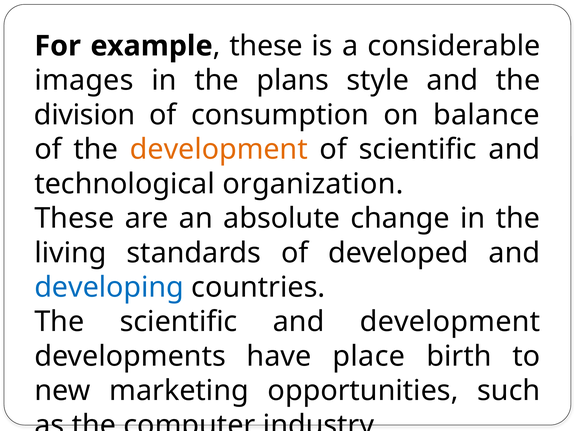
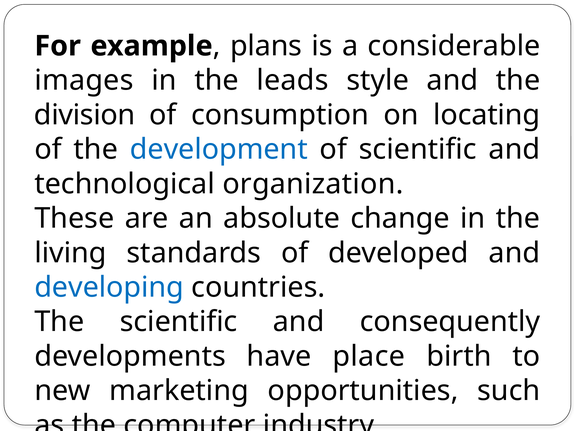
these at (266, 46): these -> plans
plans: plans -> leads
balance: balance -> locating
development at (219, 150) colour: orange -> blue
and development: development -> consequently
